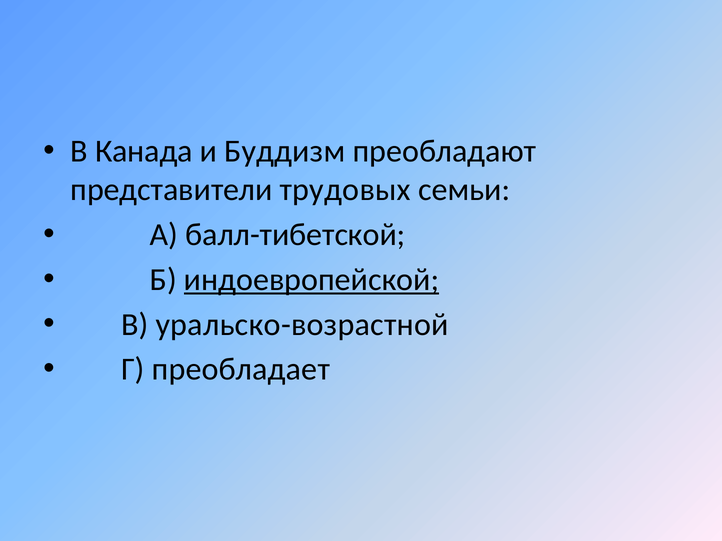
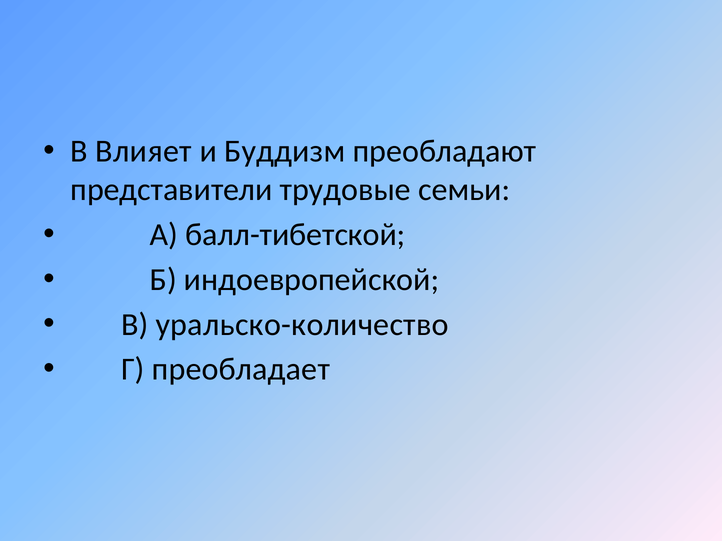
Канада: Канада -> Влияет
трудовых: трудовых -> трудовые
индоевропейской underline: present -> none
уральско-возрастной: уральско-возрастной -> уральско-количество
